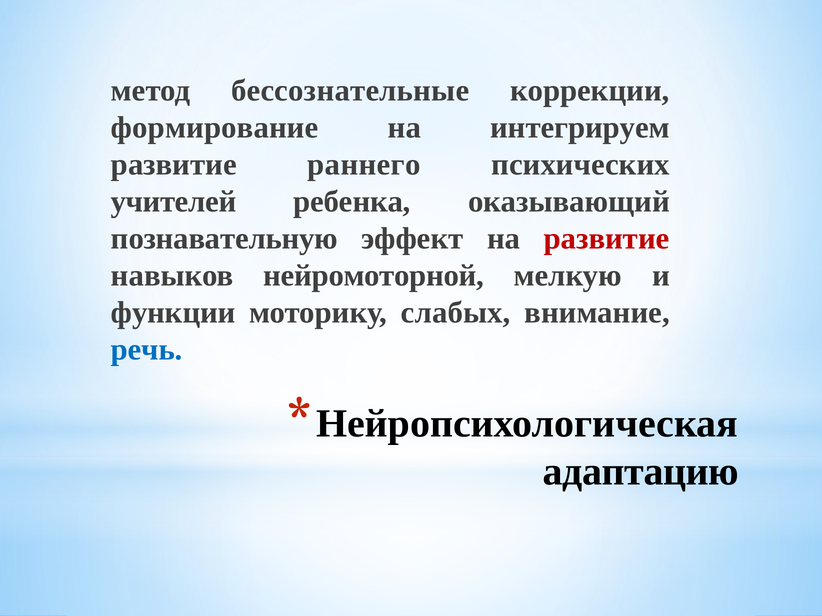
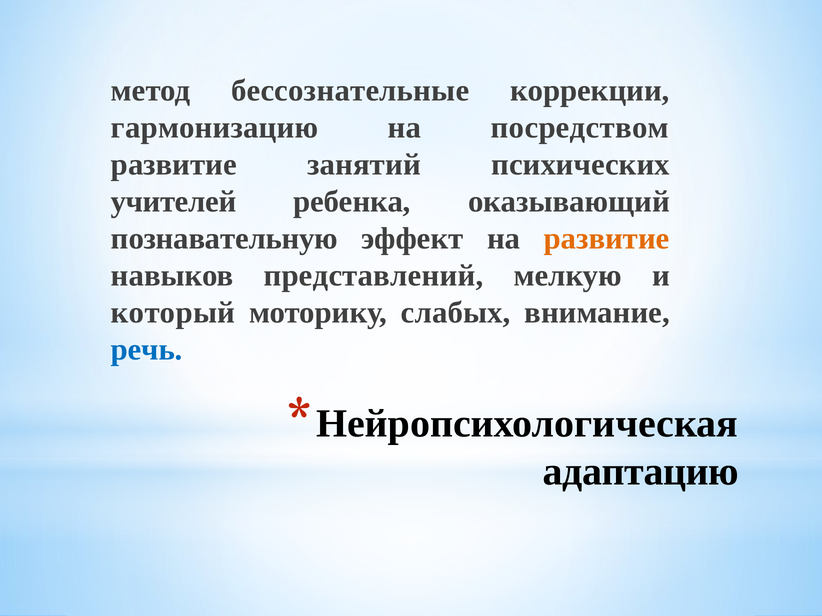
формирование: формирование -> гармонизацию
интегрируем: интегрируем -> посредством
раннего: раннего -> занятий
развитие at (607, 239) colour: red -> orange
нейромоторной: нейромоторной -> представлений
функции: функции -> который
